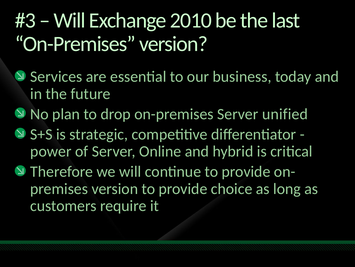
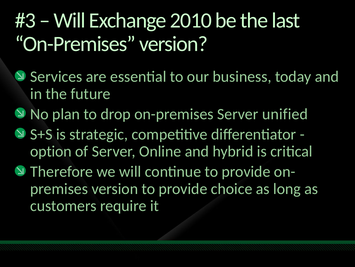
power: power -> option
